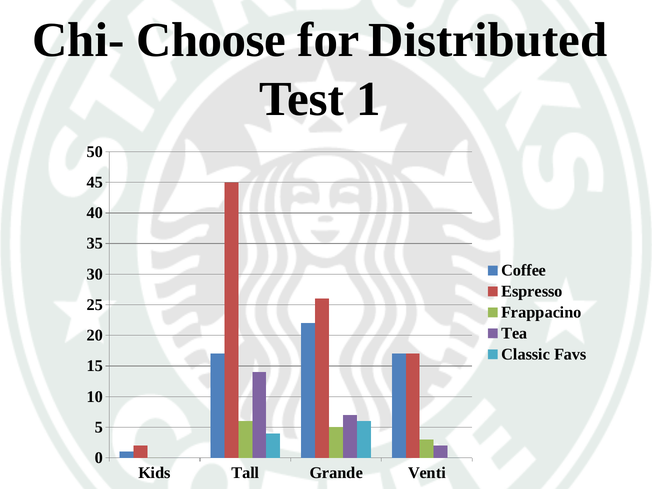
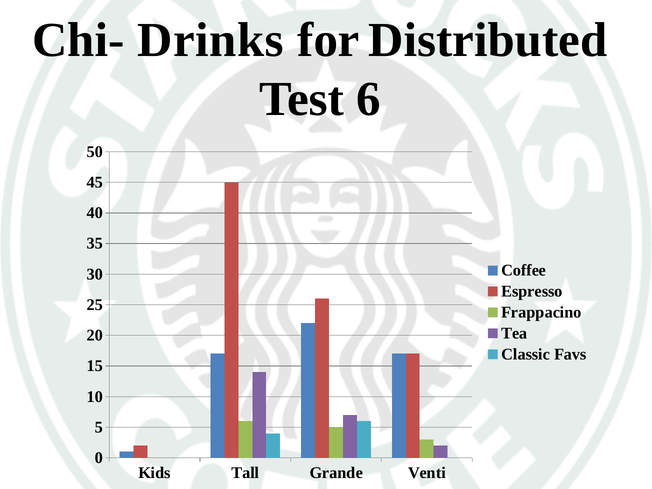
Choose: Choose -> Drinks
1: 1 -> 6
